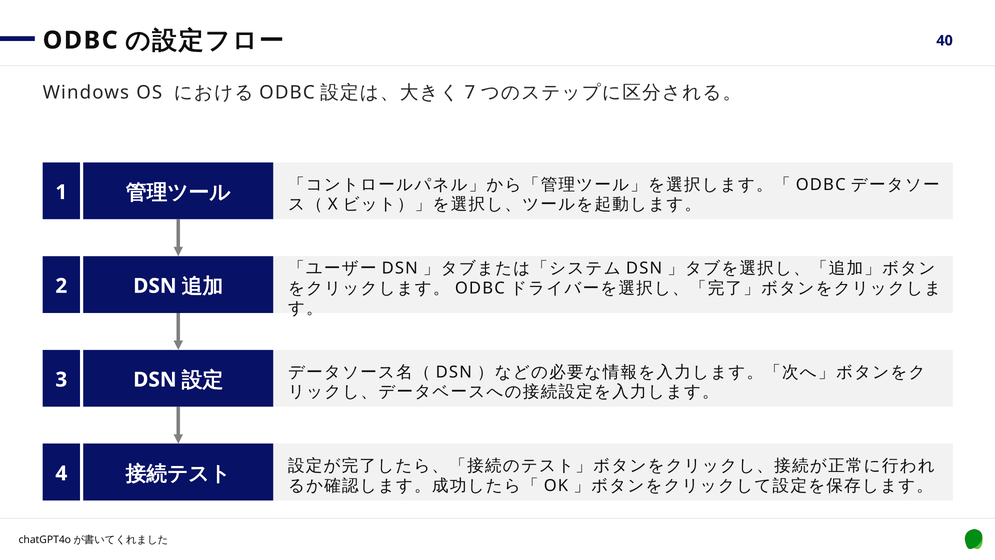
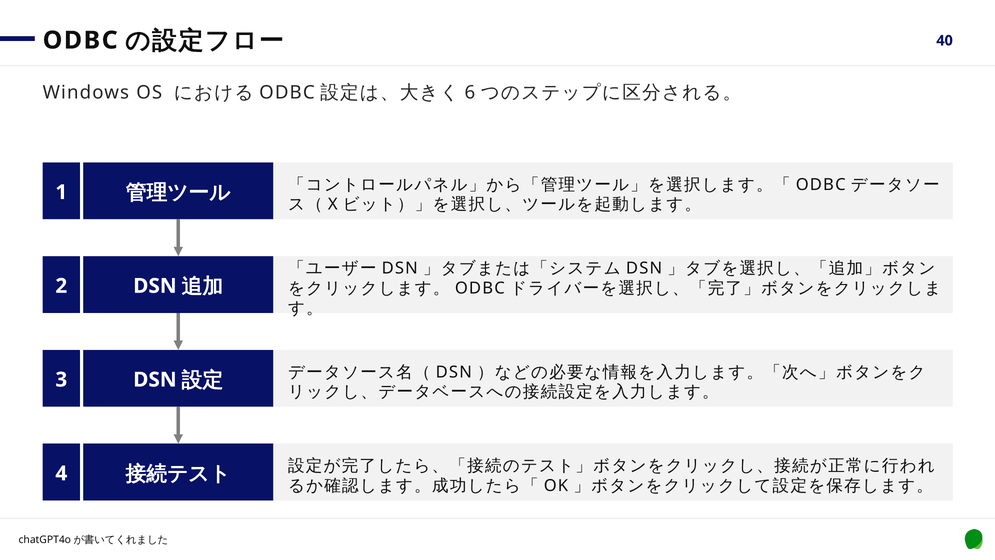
7: 7 -> 6
